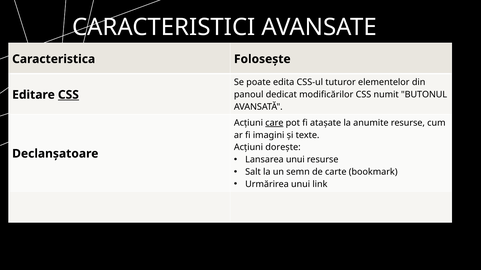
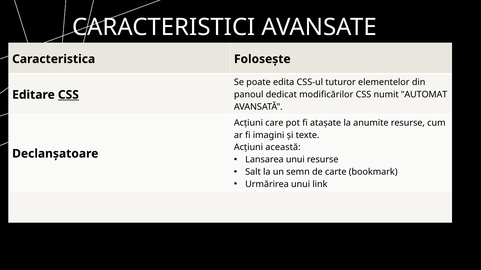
BUTONUL: BUTONUL -> AUTOMAT
care underline: present -> none
dorește: dorește -> această
